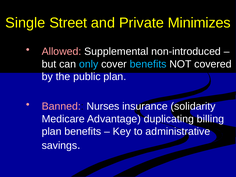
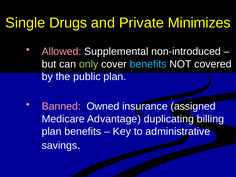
Street: Street -> Drugs
only colour: light blue -> light green
Nurses: Nurses -> Owned
solidarity: solidarity -> assigned
